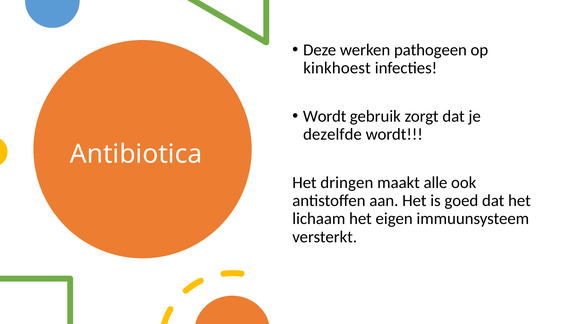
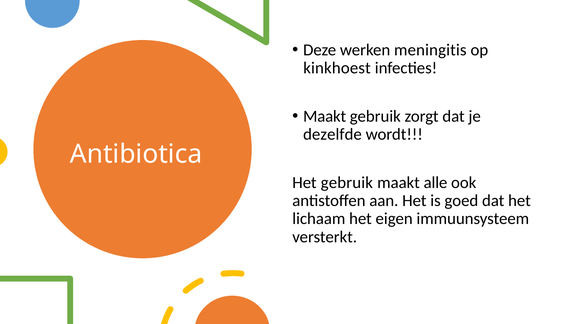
pathogeen: pathogeen -> meningitis
Wordt at (325, 116): Wordt -> Maakt
Het dringen: dringen -> gebruik
